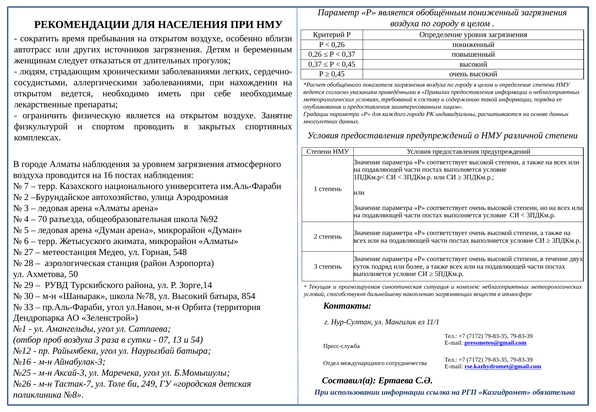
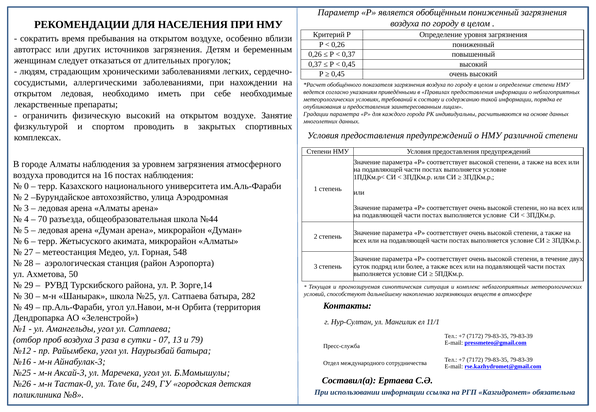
открытом ведется: ведется -> ледовая
физическую является: является -> высокий
7: 7 -> 0
№92: №92 -> №44
школа №78: №78 -> №25
Высокий at (190, 296): Высокий -> Сатпаева
854: 854 -> 282
33: 33 -> 49
54: 54 -> 79
Тастак-7: Тастак-7 -> Тастак-0
